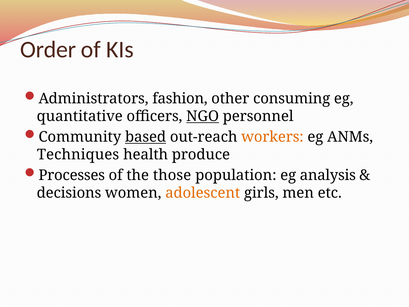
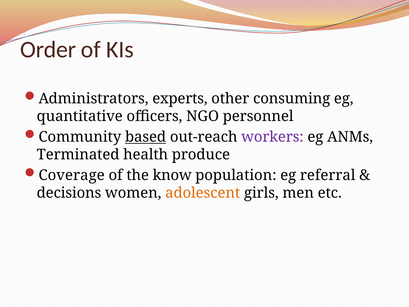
fashion: fashion -> experts
NGO underline: present -> none
workers colour: orange -> purple
Techniques: Techniques -> Terminated
Processes: Processes -> Coverage
those: those -> know
analysis: analysis -> referral
